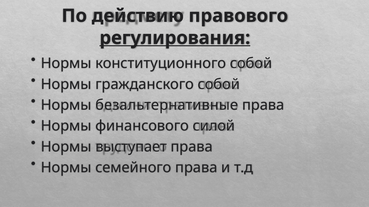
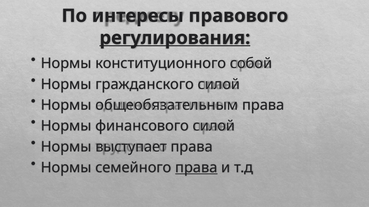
действию: действию -> интересы
гражданского собой: собой -> силой
безальтернативные: безальтернативные -> общеобязательным
права at (196, 168) underline: none -> present
